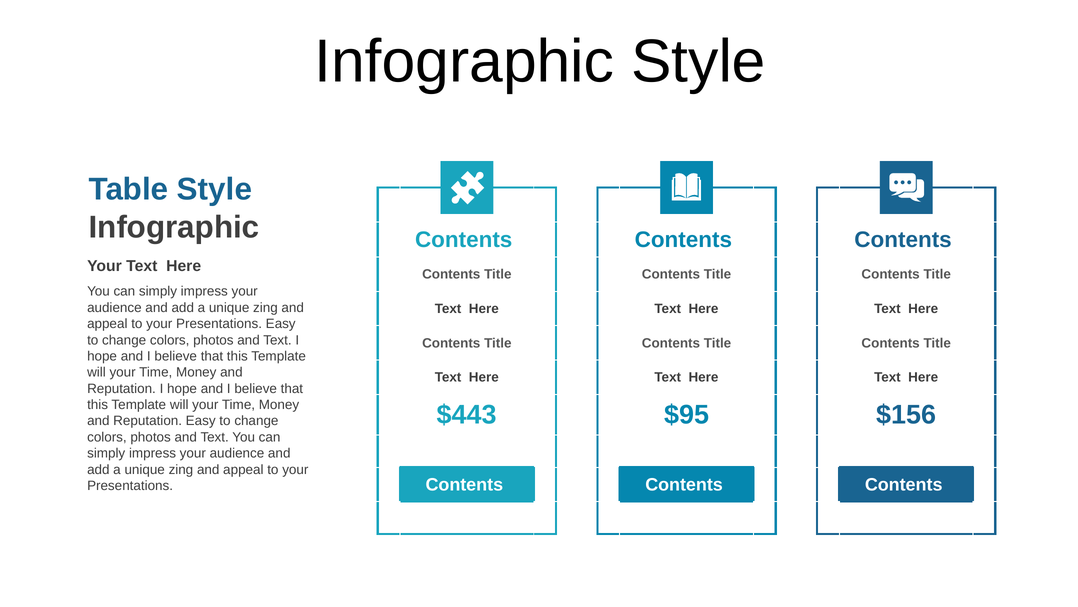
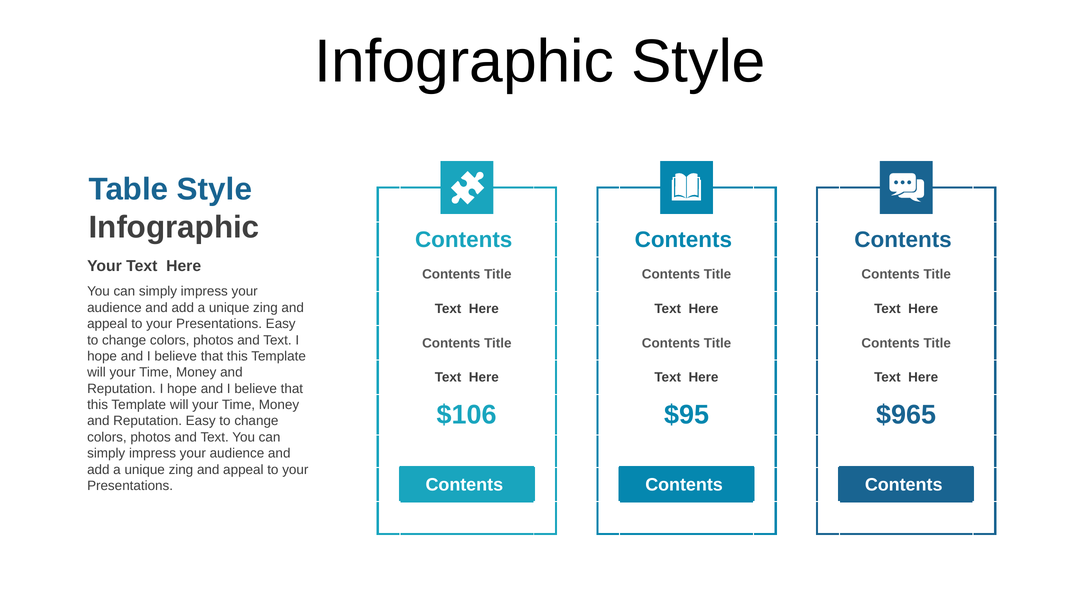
$443: $443 -> $106
$156: $156 -> $965
